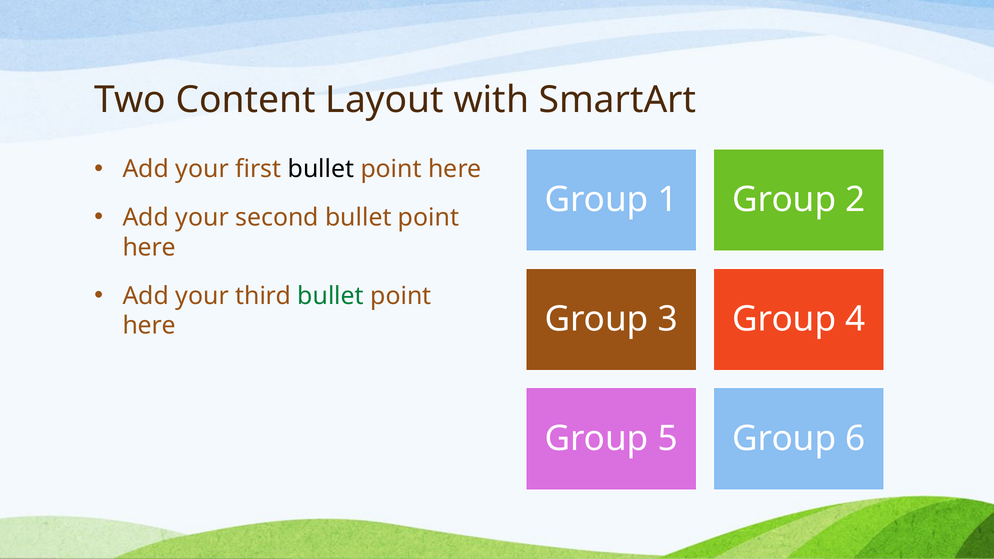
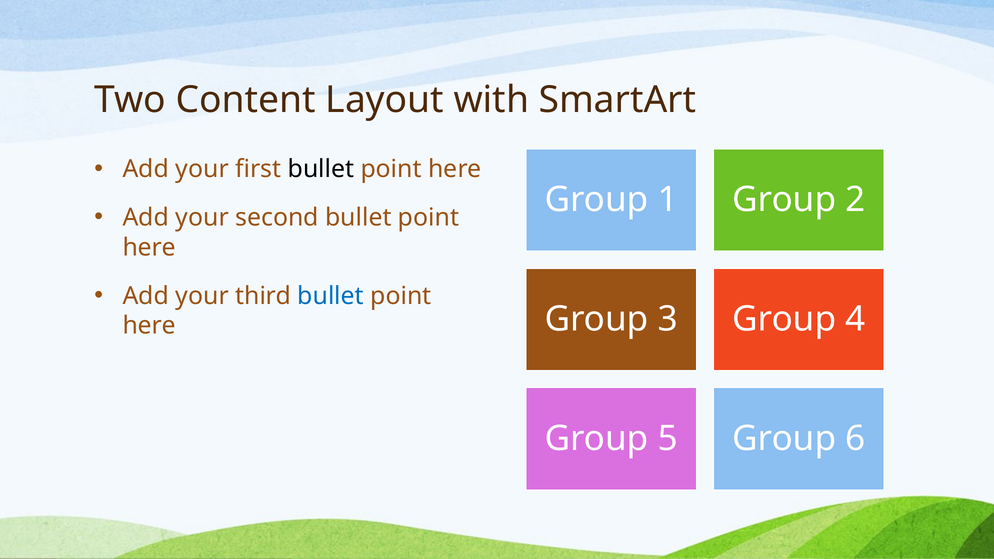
bullet at (331, 296) colour: green -> blue
